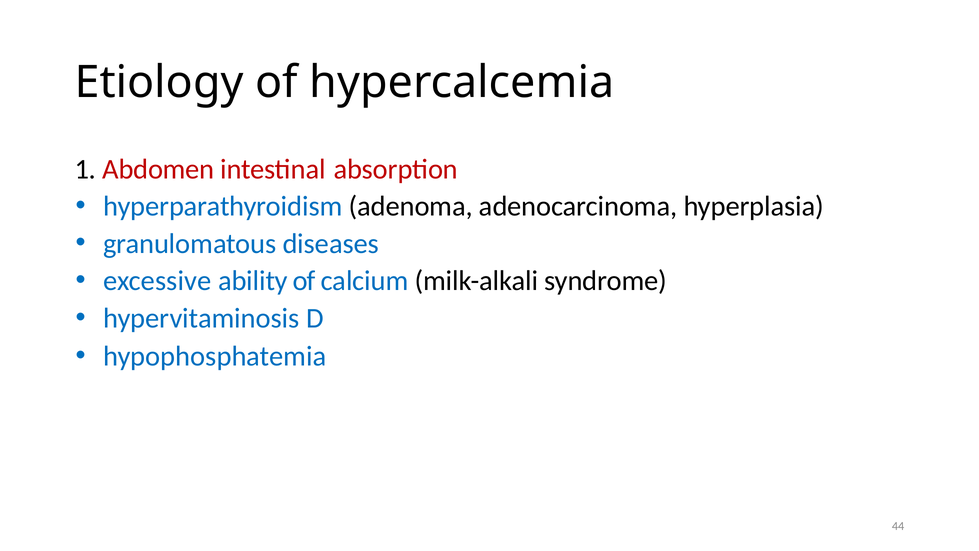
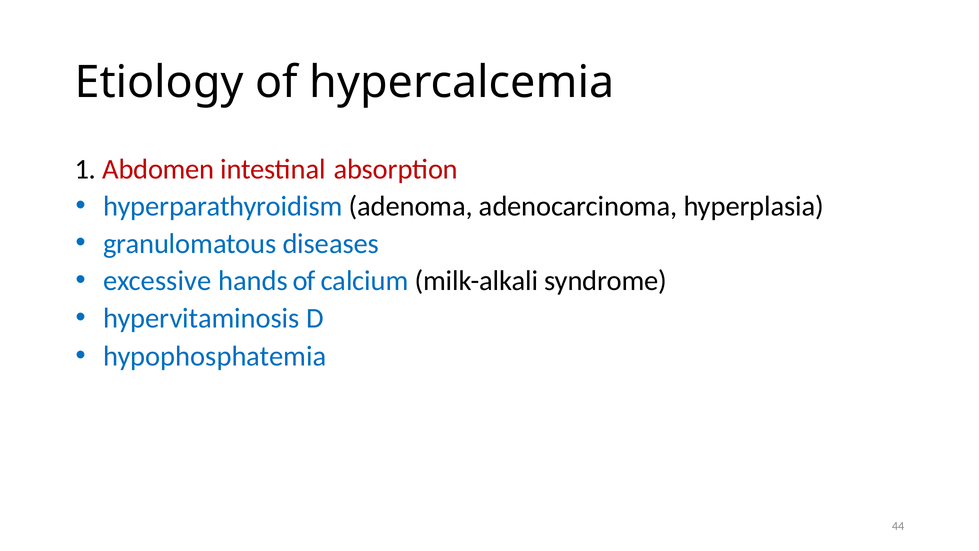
ability: ability -> hands
